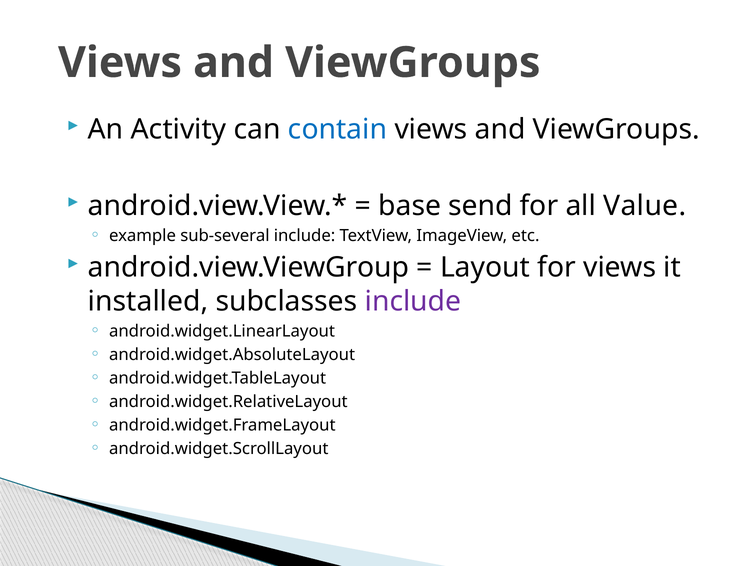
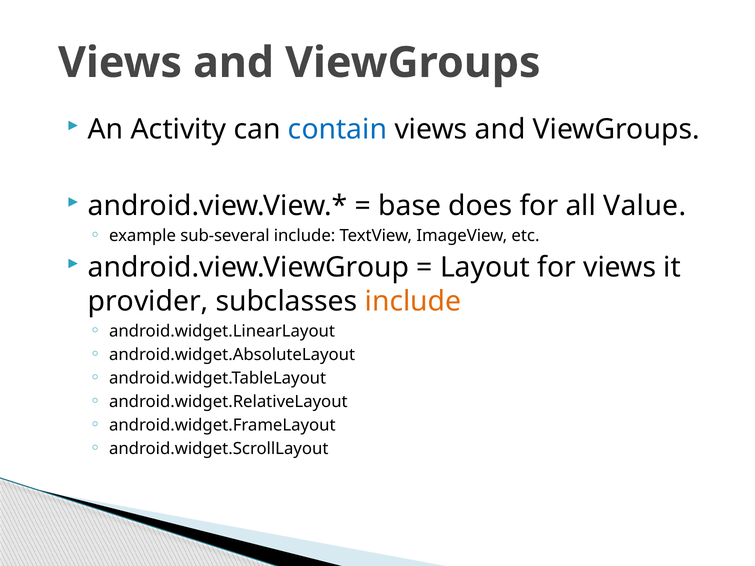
send: send -> does
installed: installed -> provider
include at (413, 302) colour: purple -> orange
